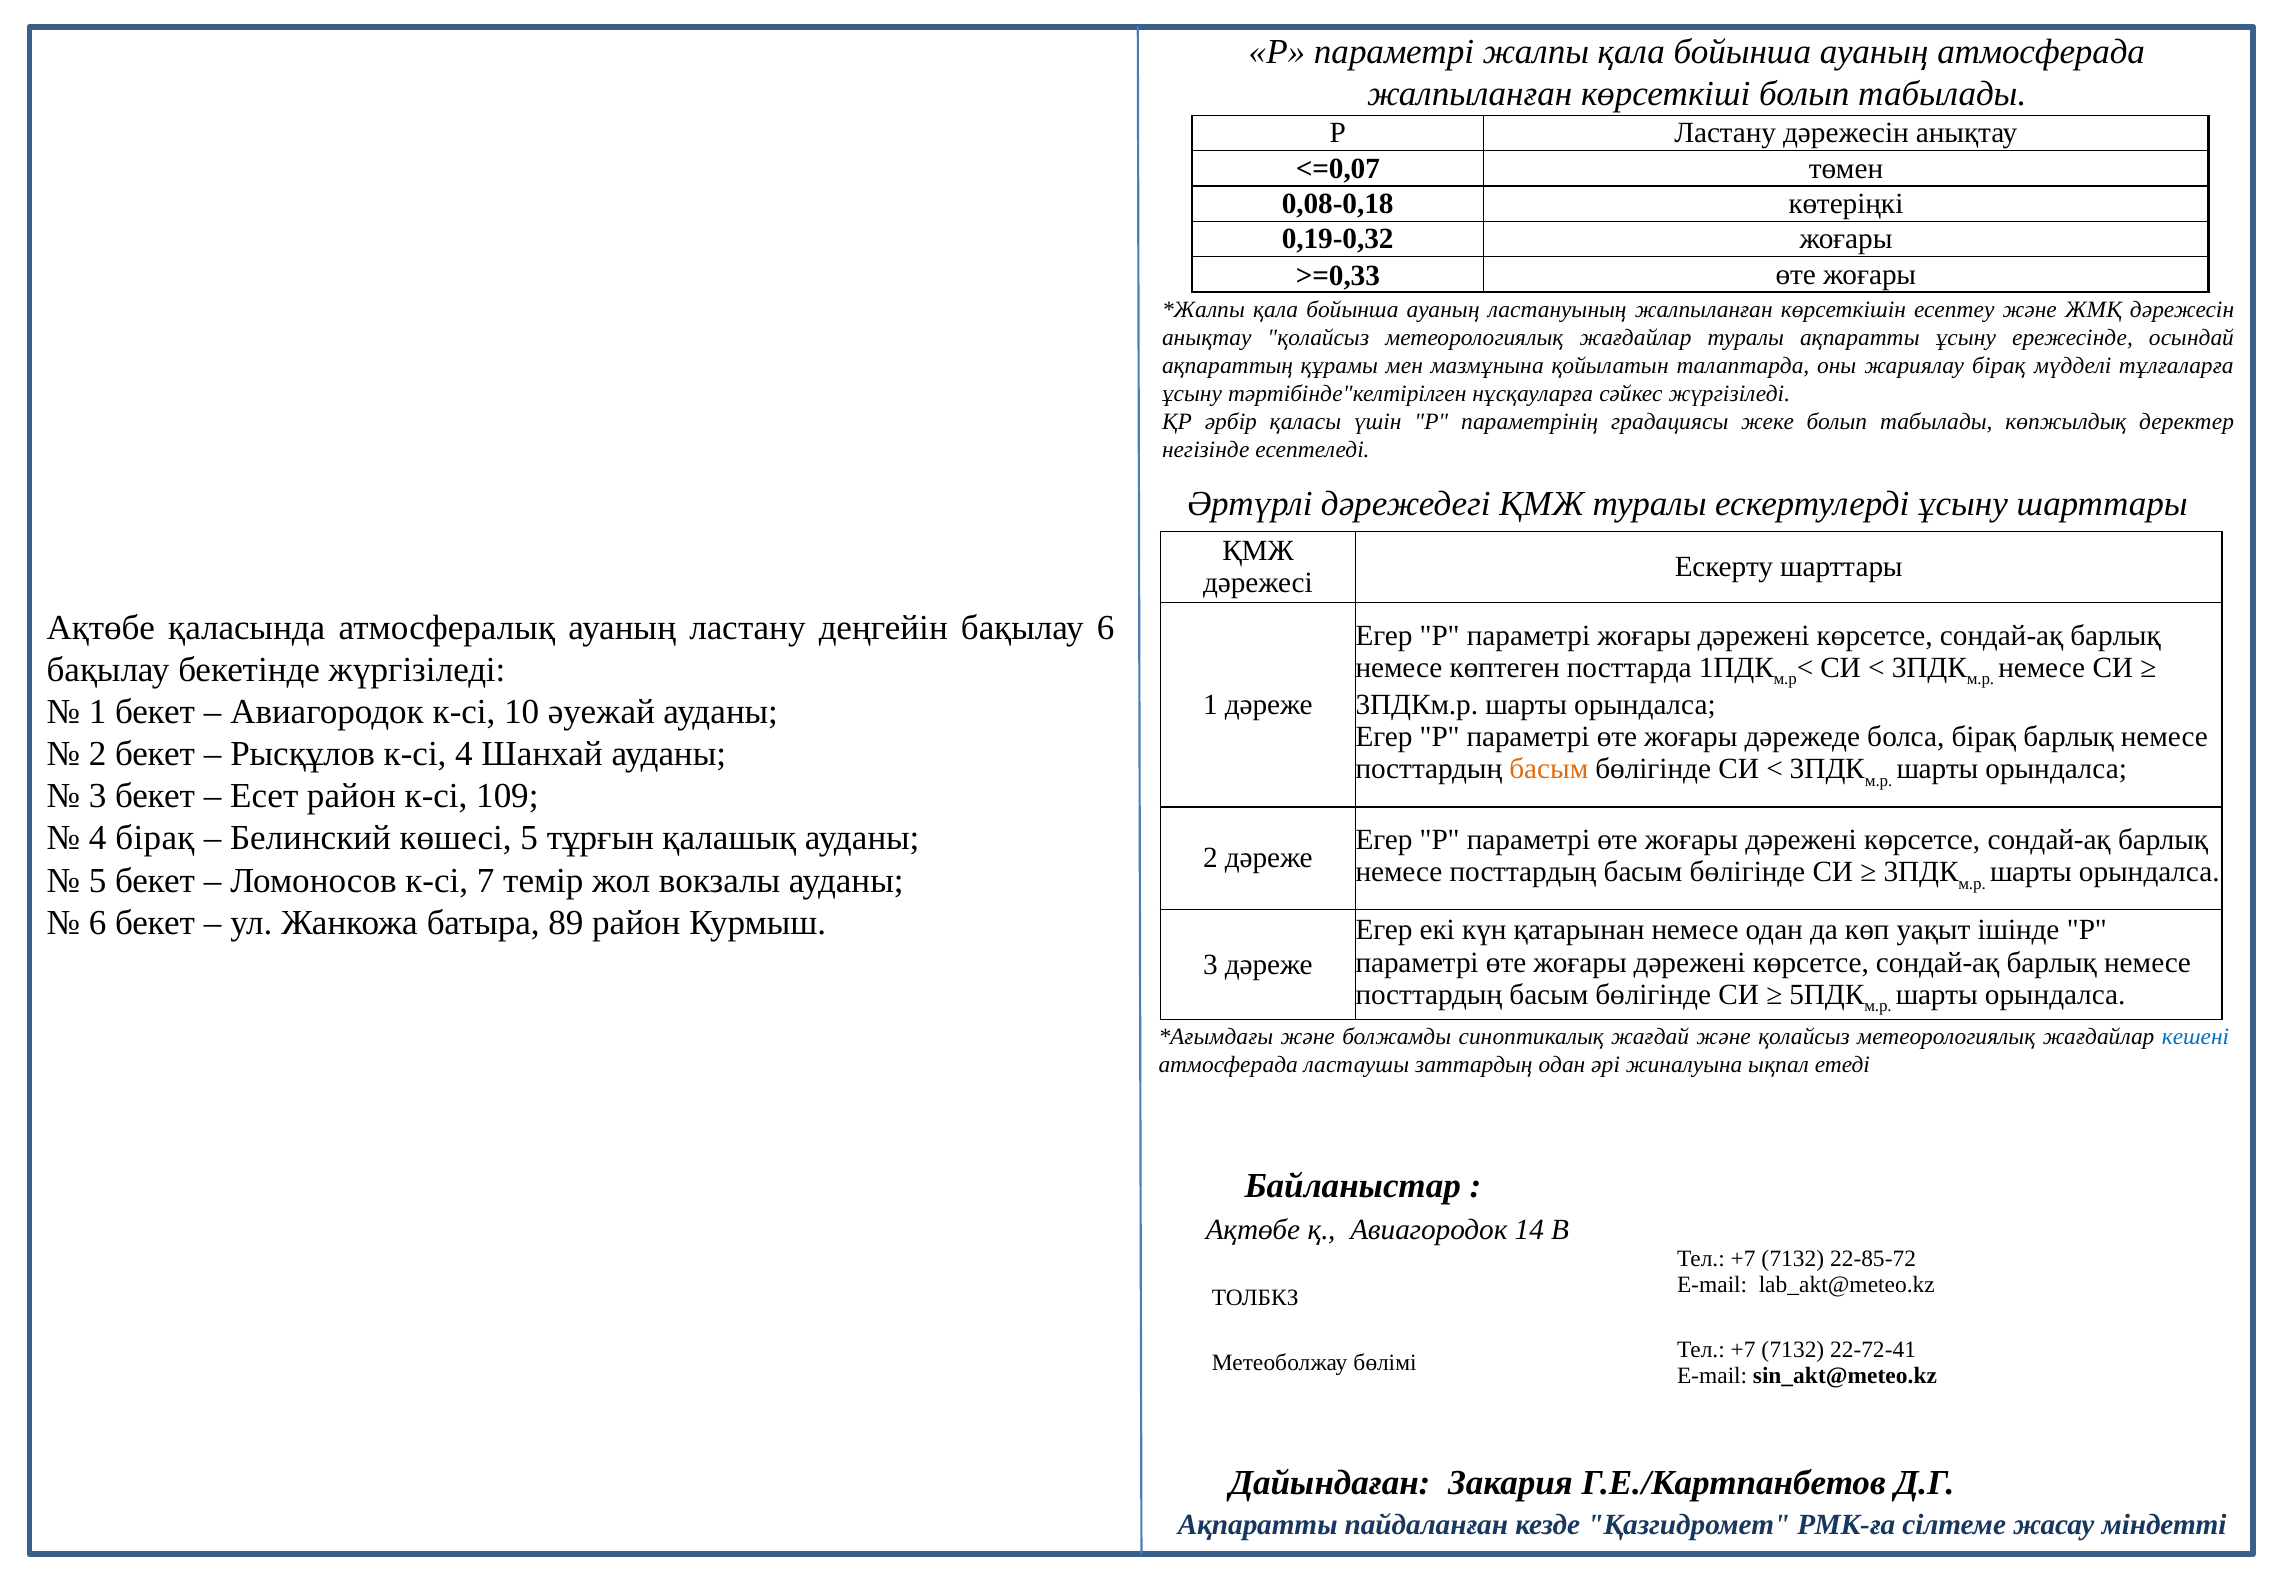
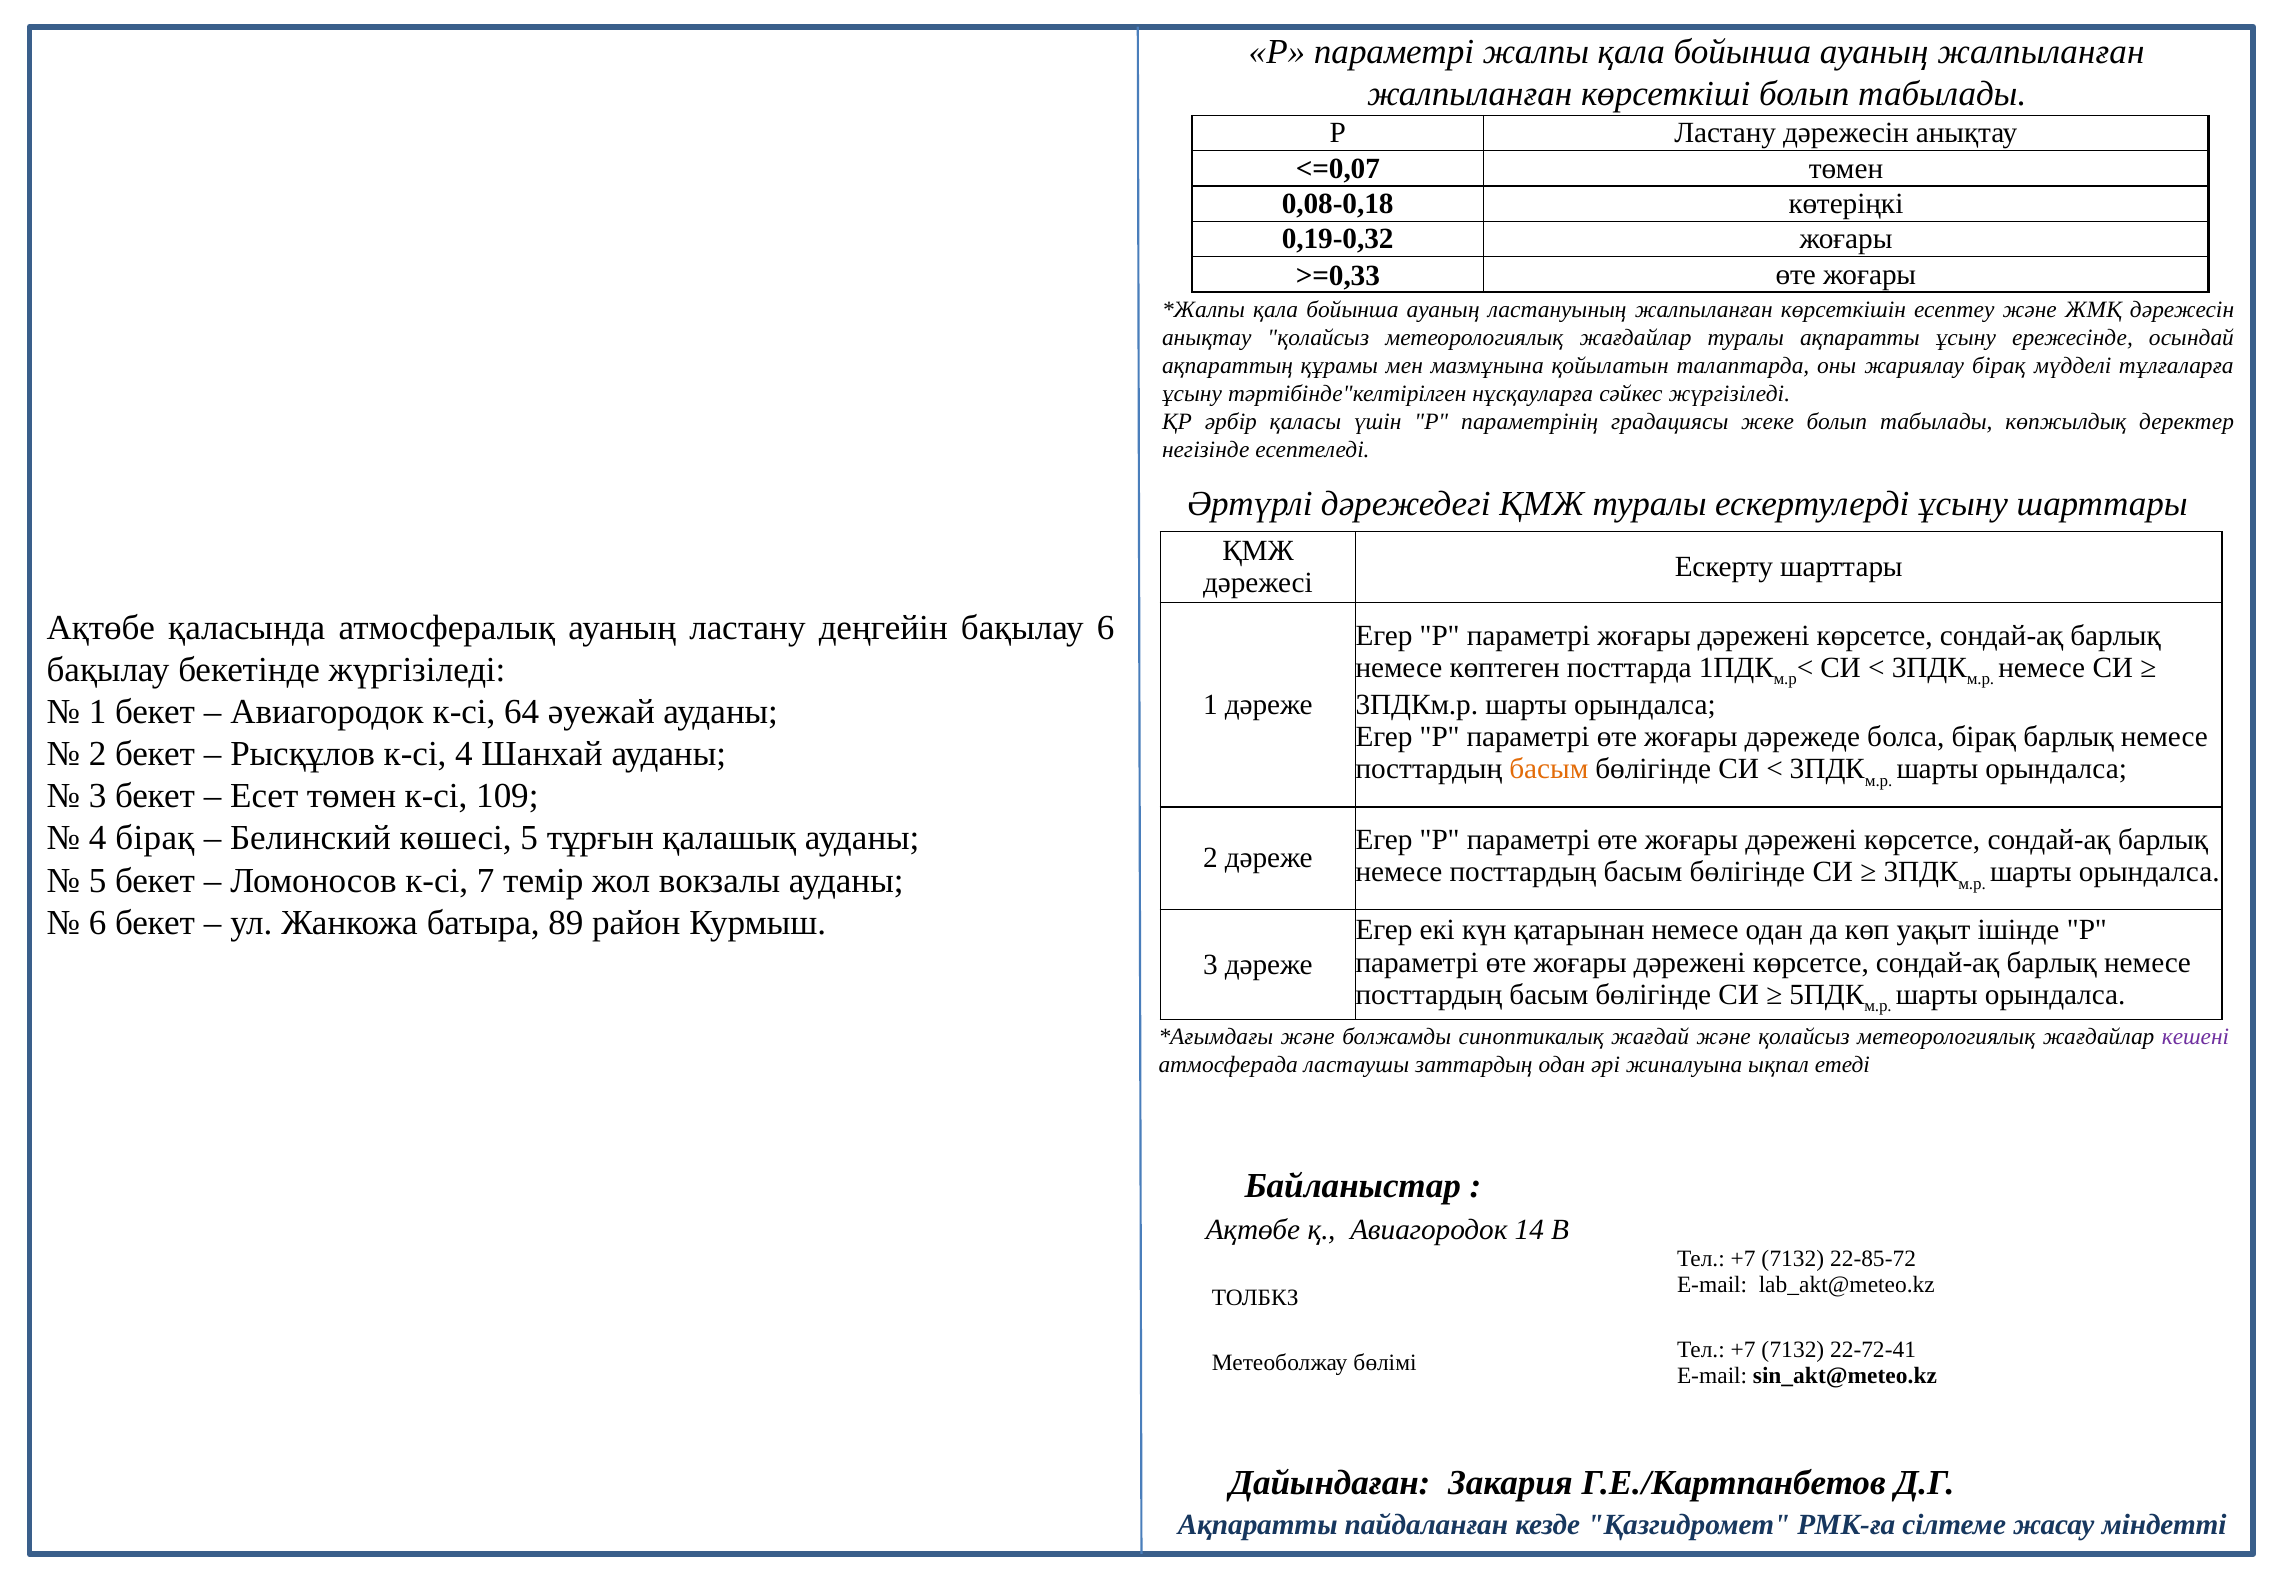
ауаның атмосферада: атмосферада -> жалпыланған
10: 10 -> 64
Есет район: район -> төмен
кешені colour: blue -> purple
